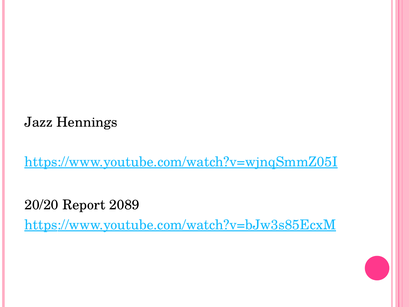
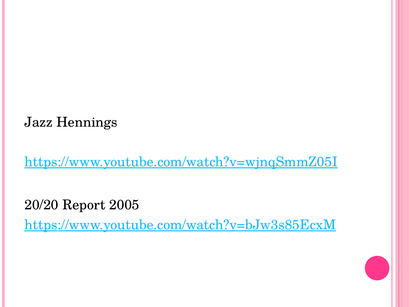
2089: 2089 -> 2005
